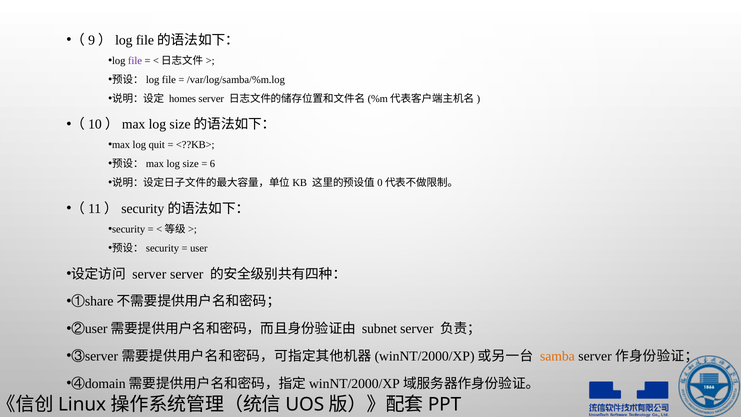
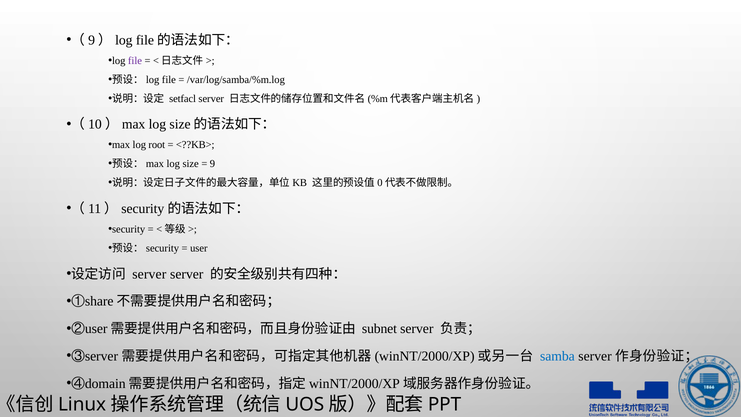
homes: homes -> setfacl
quit: quit -> root
6: 6 -> 9
samba colour: orange -> blue
